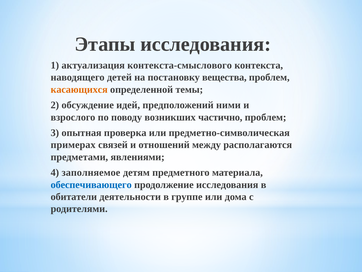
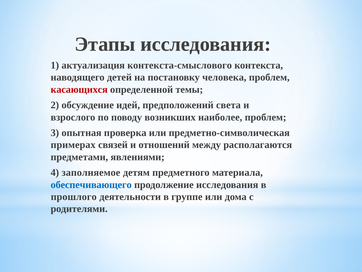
вещества: вещества -> человека
касающихся colour: orange -> red
ними: ними -> света
частично: частично -> наиболее
обитатели: обитатели -> прошлого
